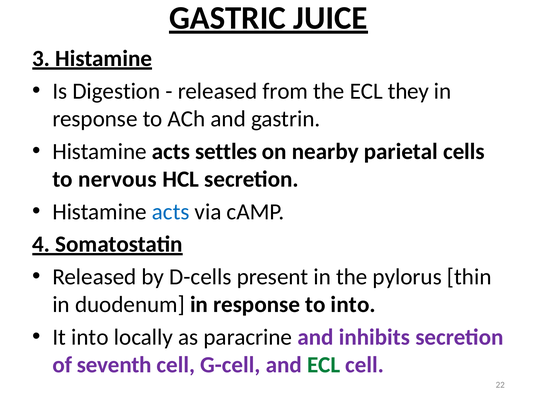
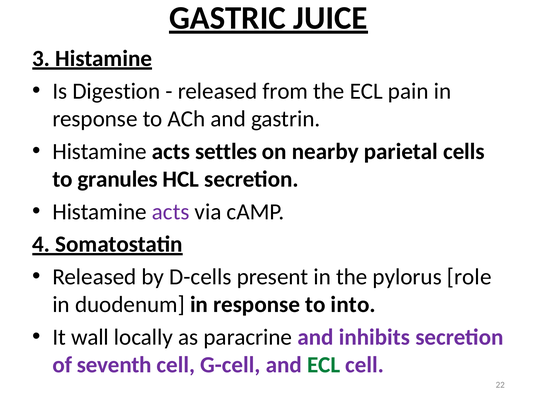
they: they -> pain
nervous: nervous -> granules
acts at (171, 212) colour: blue -> purple
thin: thin -> role
It into: into -> wall
